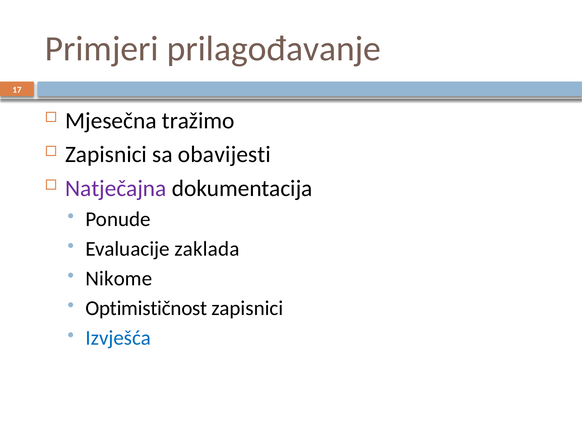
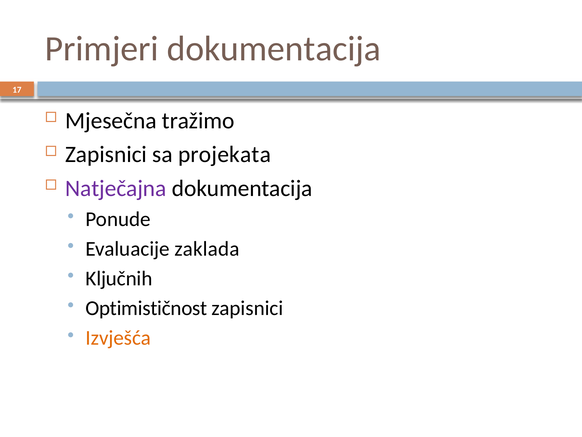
Primjeri prilagođavanje: prilagođavanje -> dokumentacija
obavijesti: obavijesti -> projekata
Nikome: Nikome -> Ključnih
Izvješća colour: blue -> orange
